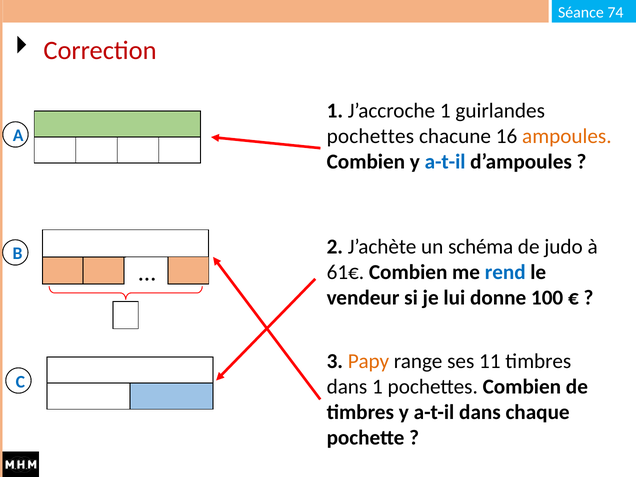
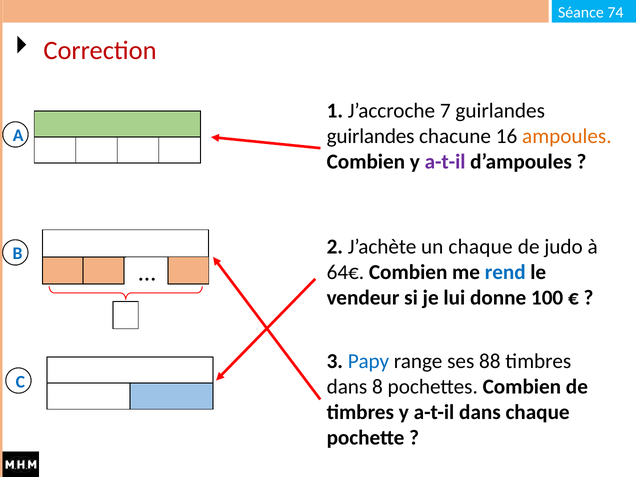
J’accroche 1: 1 -> 7
pochettes at (370, 136): pochettes -> guirlandes
a-t-il at (445, 162) colour: blue -> purple
un schéma: schéma -> chaque
61€: 61€ -> 64€
Papy colour: orange -> blue
11: 11 -> 88
dans 1: 1 -> 8
